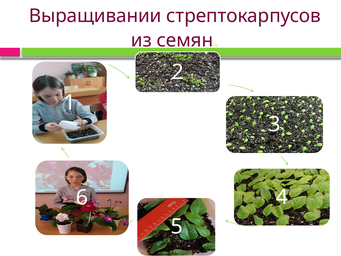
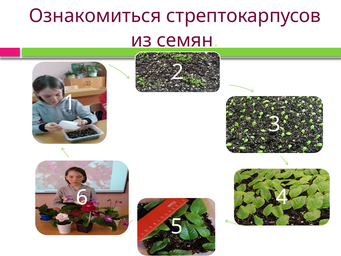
Выращивании: Выращивании -> Ознакомиться
